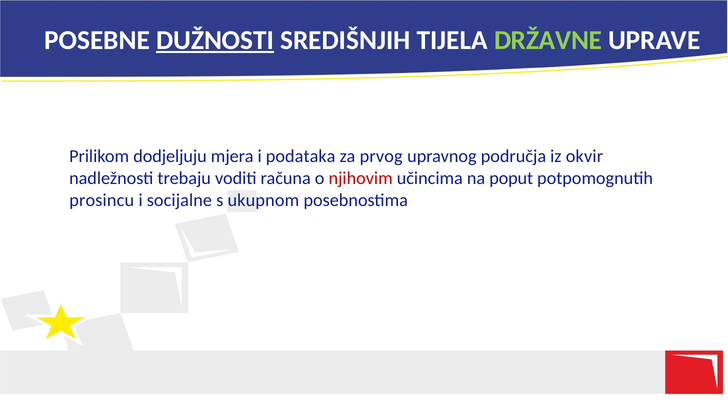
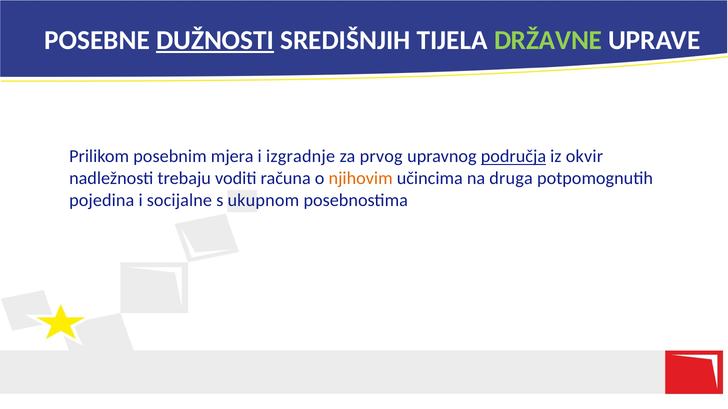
dodjeljuju: dodjeljuju -> posebnim
podataka: podataka -> izgradnje
područja underline: none -> present
njihovim colour: red -> orange
poput: poput -> druga
prosincu: prosincu -> pojedina
